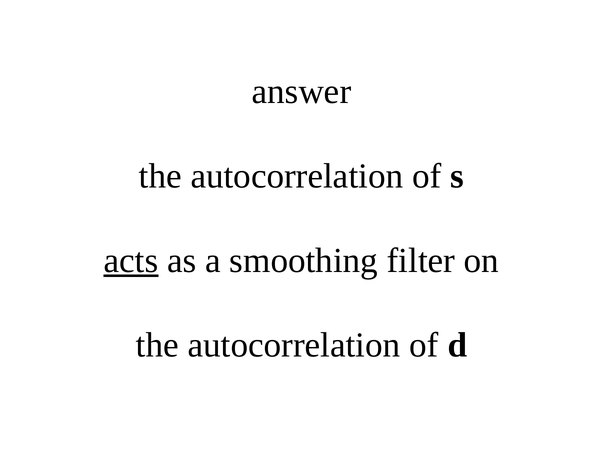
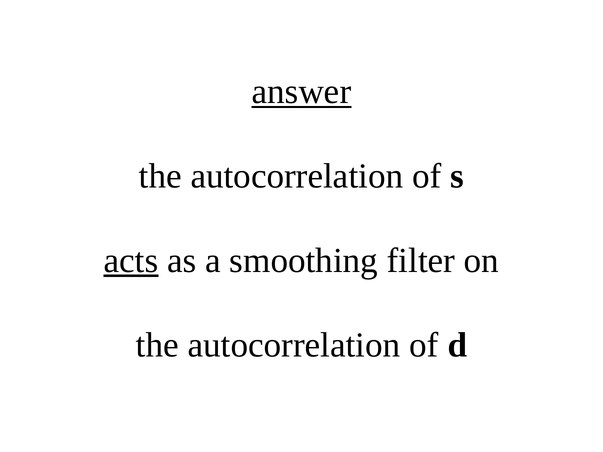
answer underline: none -> present
